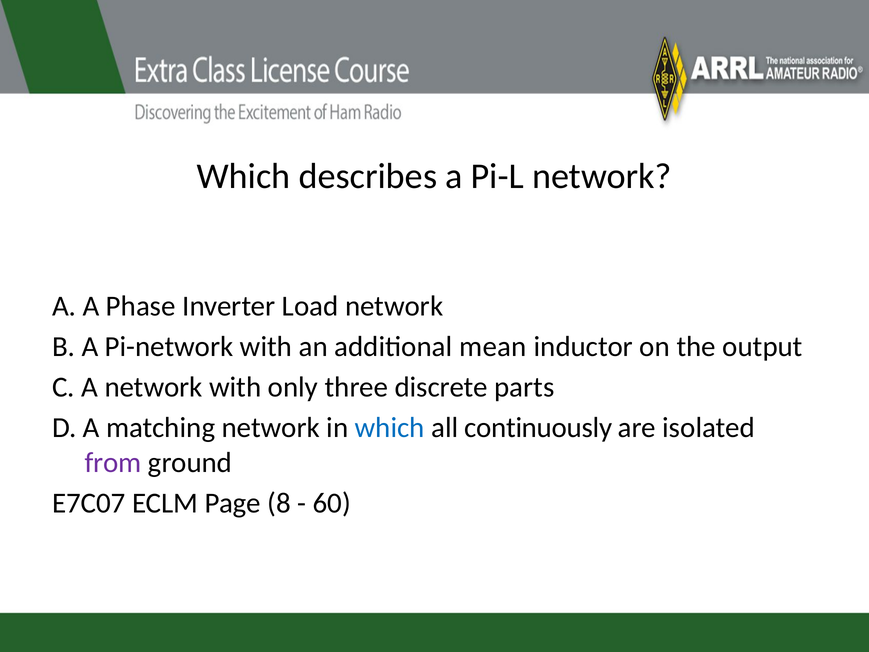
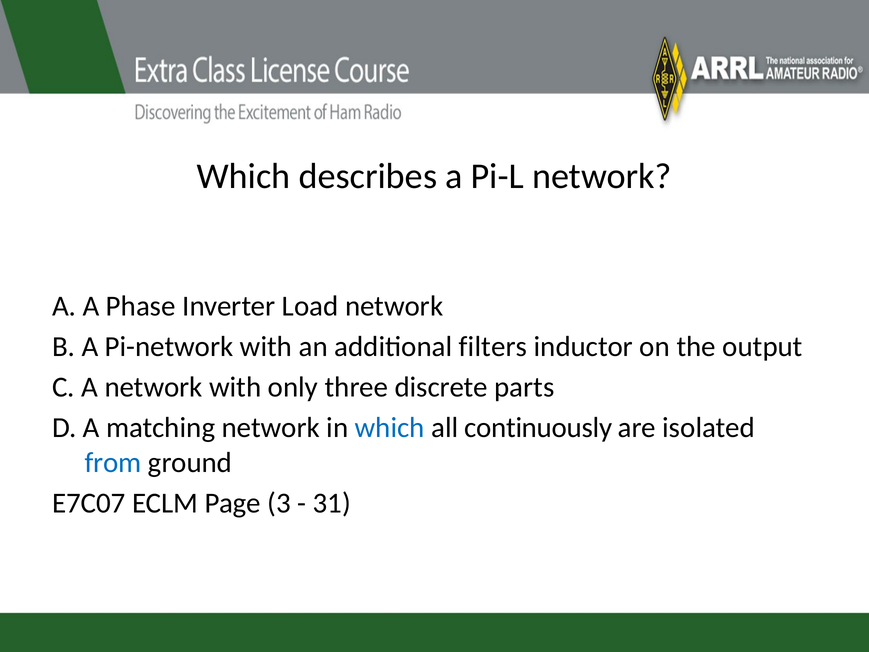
mean: mean -> filters
from colour: purple -> blue
8: 8 -> 3
60: 60 -> 31
